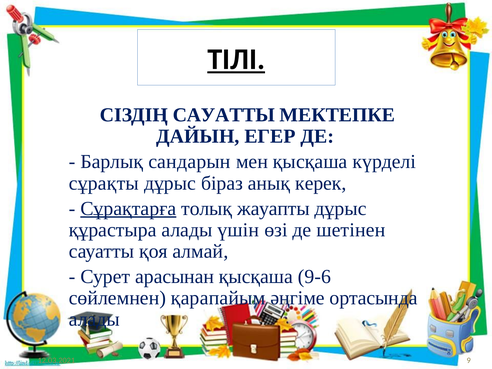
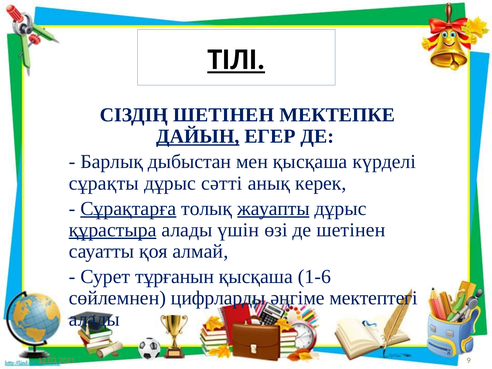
СІЗДІҢ САУАТТЫ: САУАТТЫ -> ШЕТІНЕН
ДАЙЫН underline: none -> present
сандарын: сандарын -> дыбыстан
біраз: біраз -> сәтті
жауапты underline: none -> present
құрастыра underline: none -> present
арасынан: арасынан -> тұрғанын
9-6: 9-6 -> 1-6
қарапайым: қарапайым -> цифрларды
ортасында: ортасында -> мектептегі
